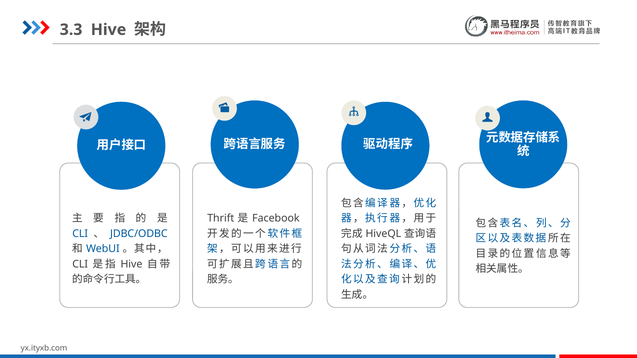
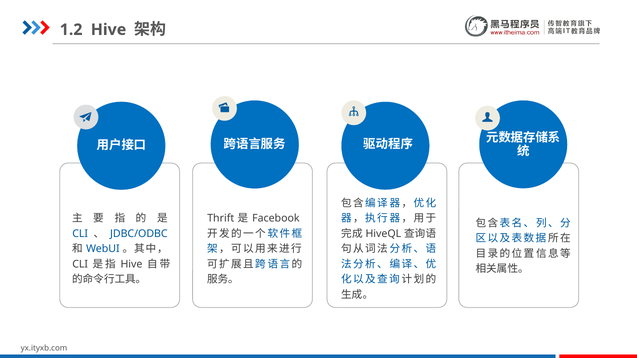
3.3: 3.3 -> 1.2
